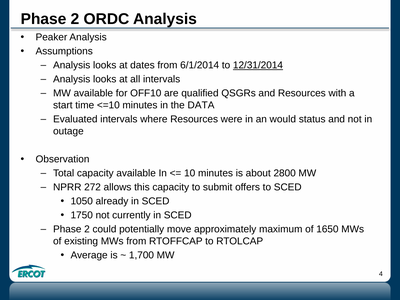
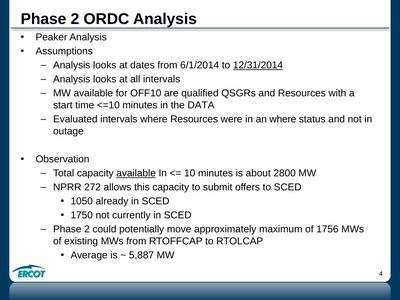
an would: would -> where
available at (136, 173) underline: none -> present
1650: 1650 -> 1756
1,700: 1,700 -> 5,887
